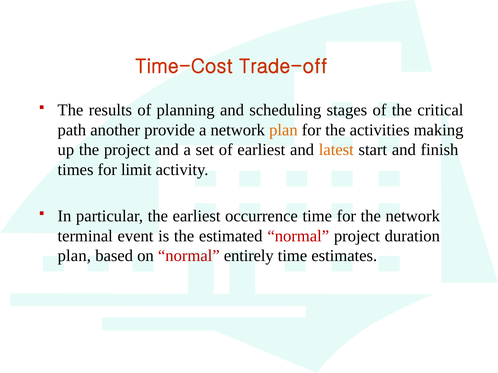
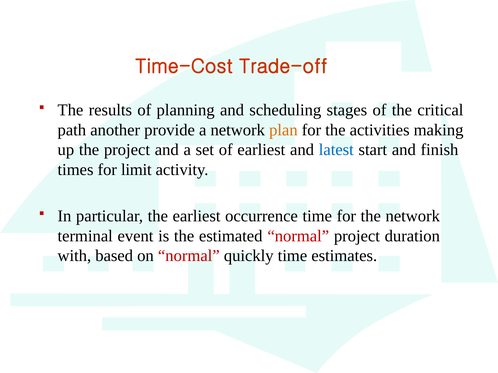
latest colour: orange -> blue
plan at (74, 256): plan -> with
entirely: entirely -> quickly
